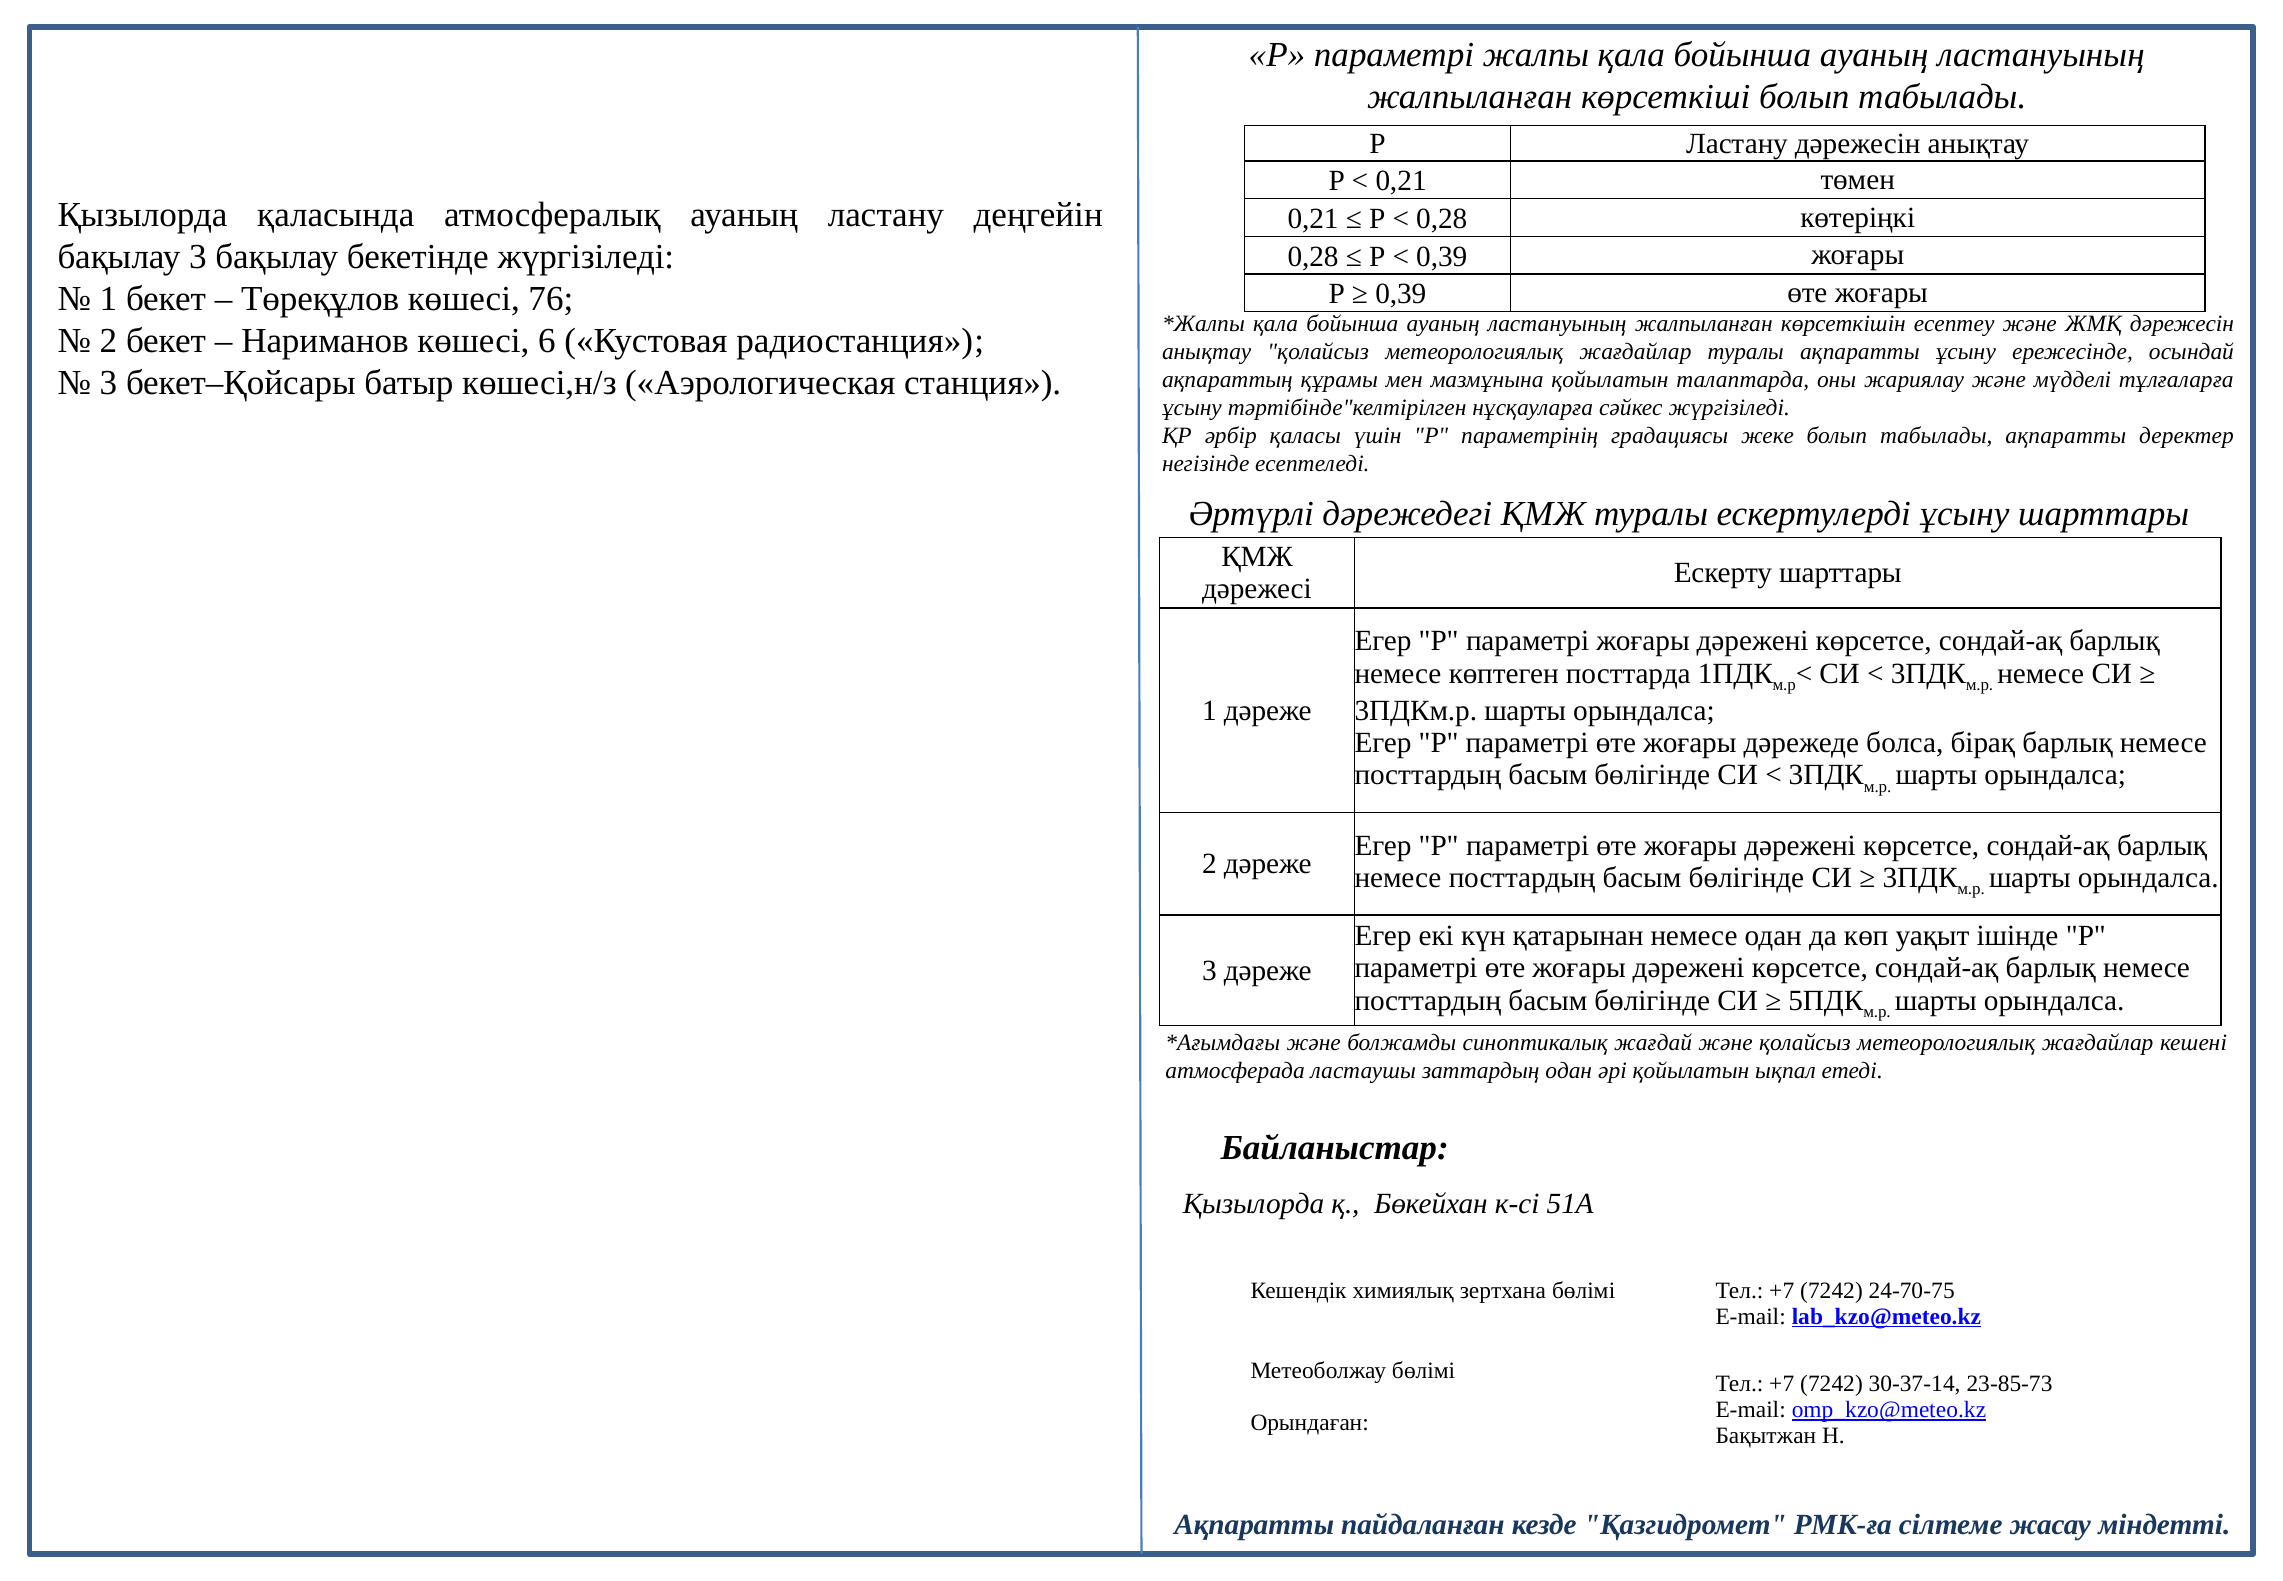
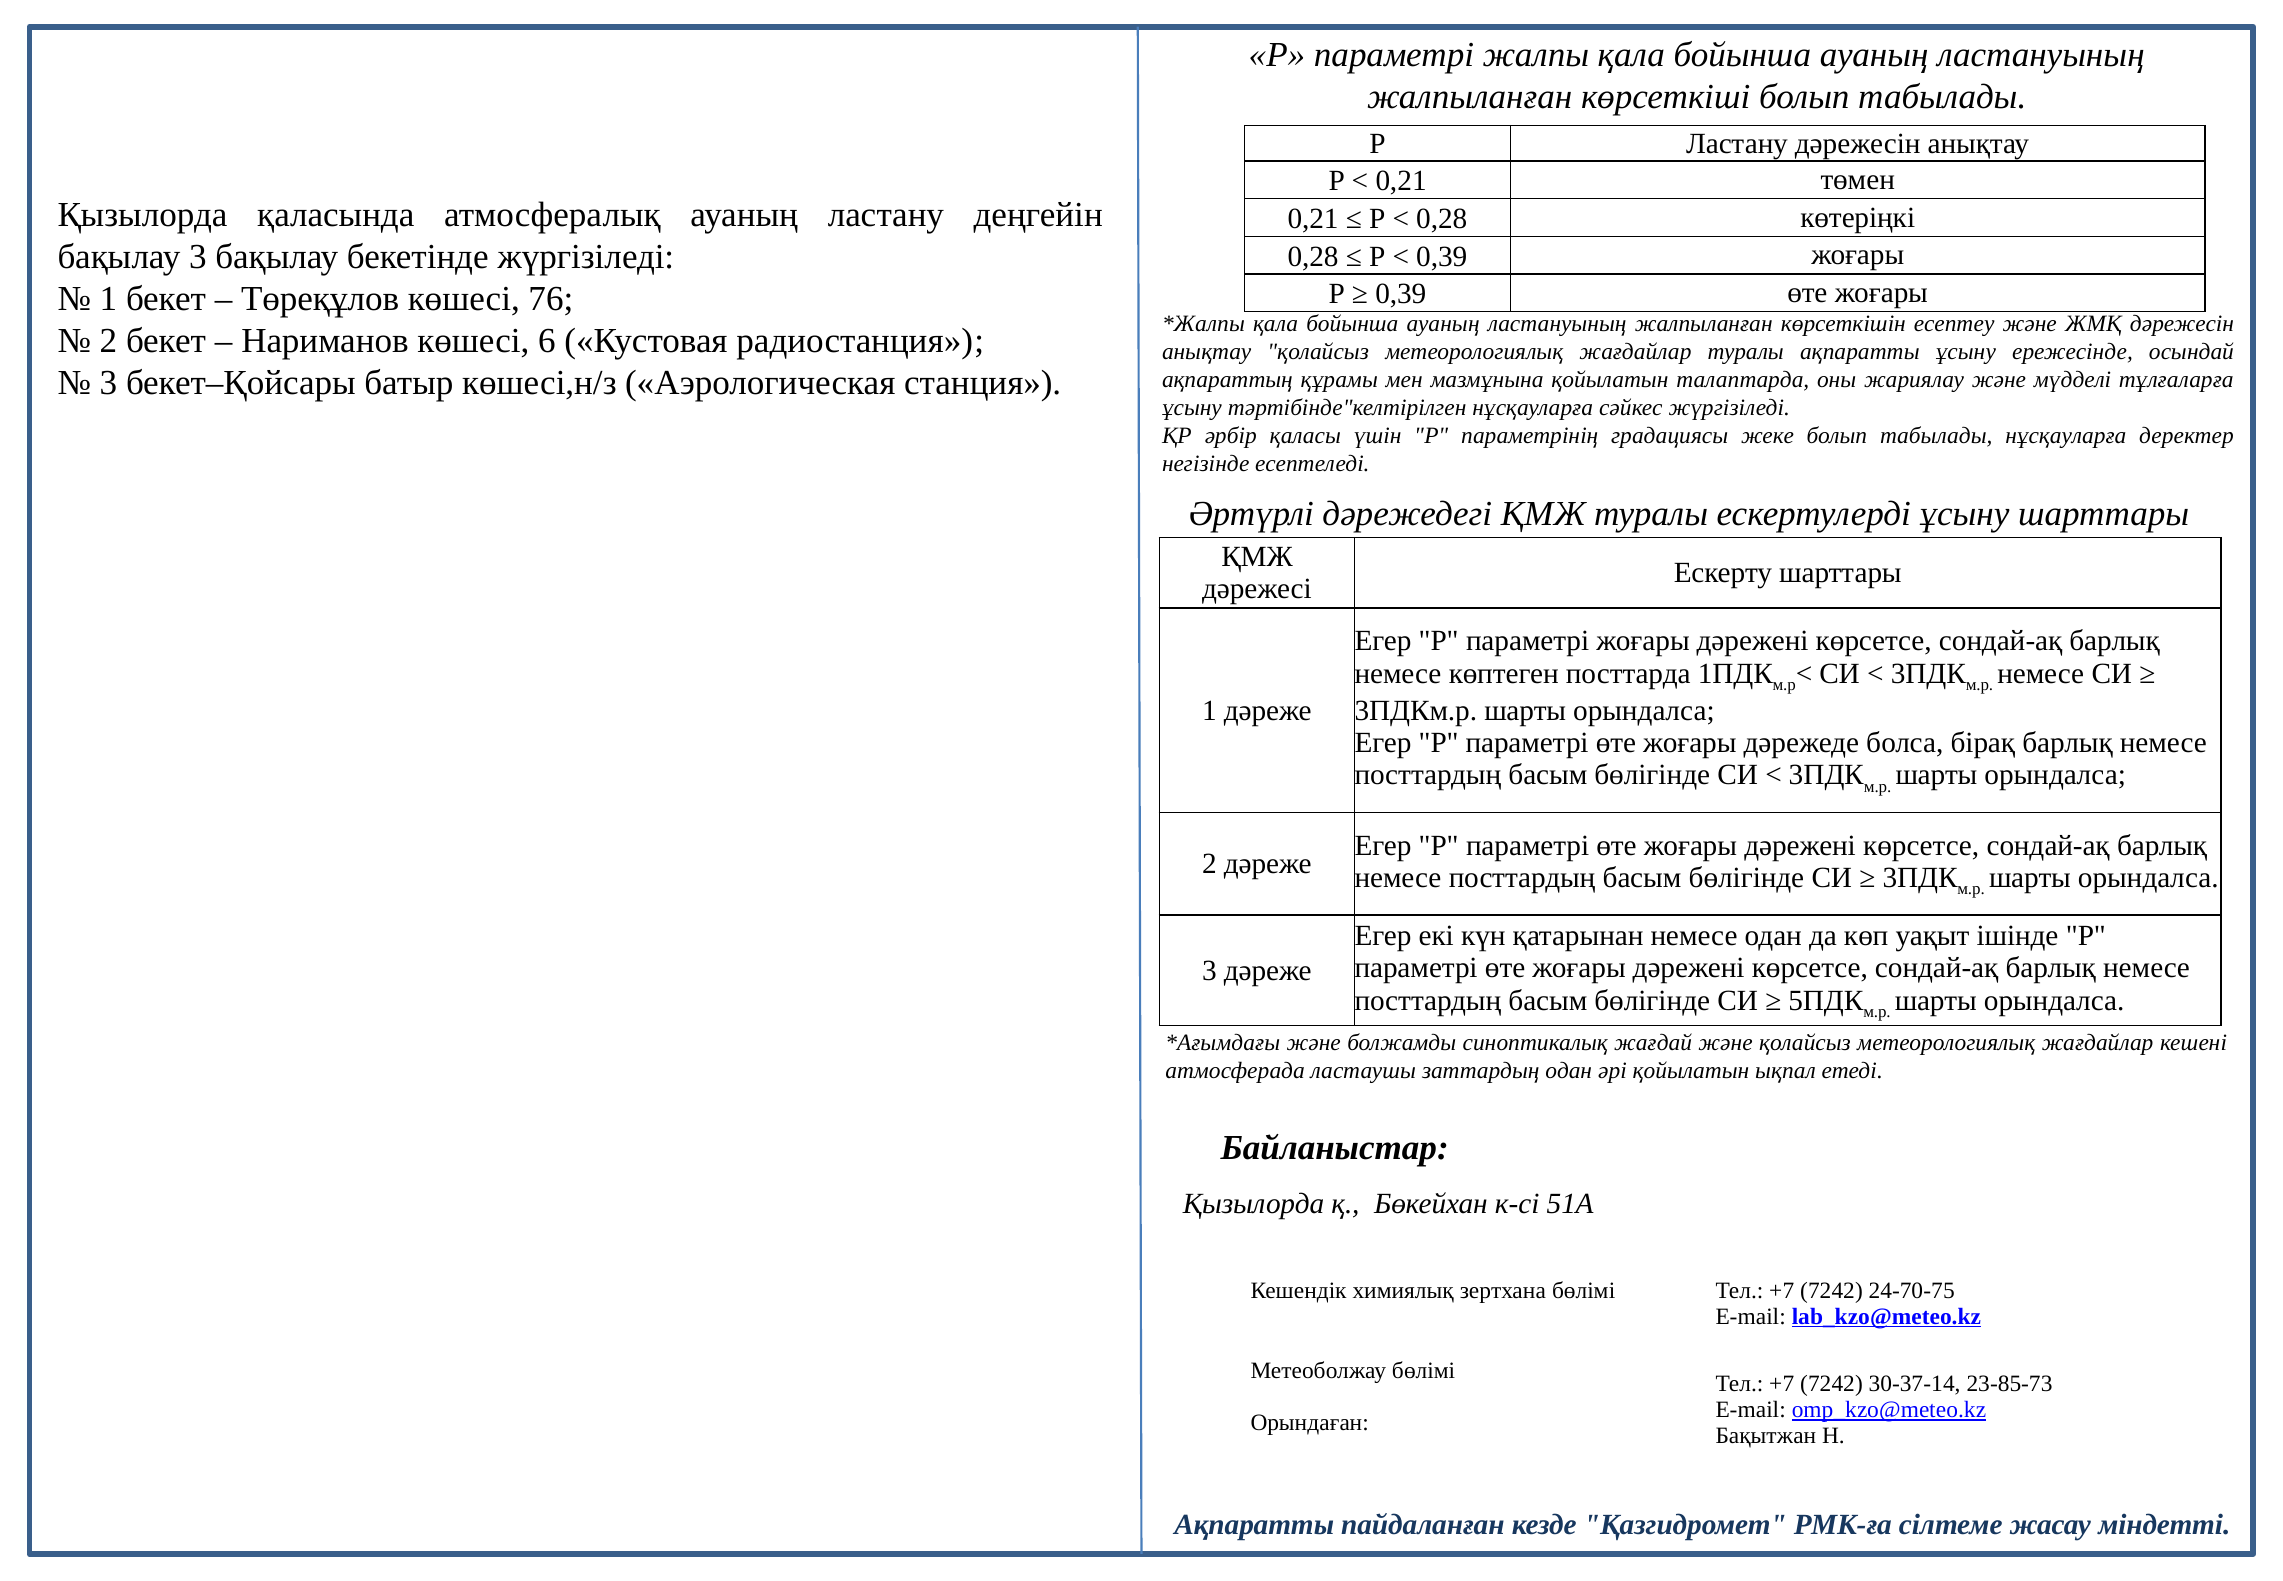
табылады ақпаратты: ақпаратты -> нұсқауларға
